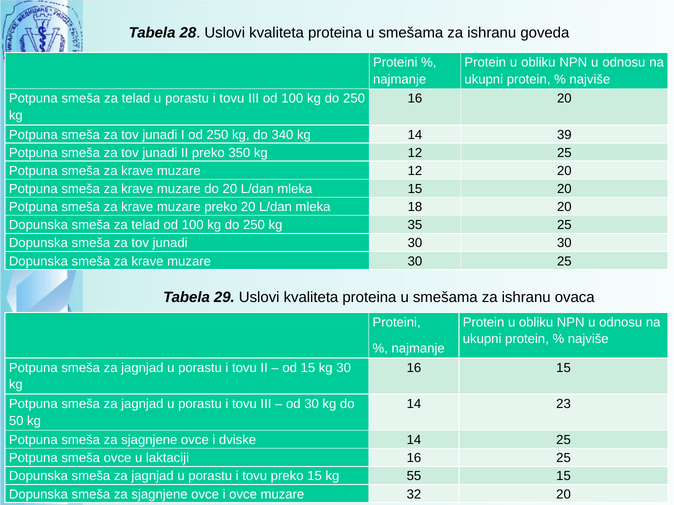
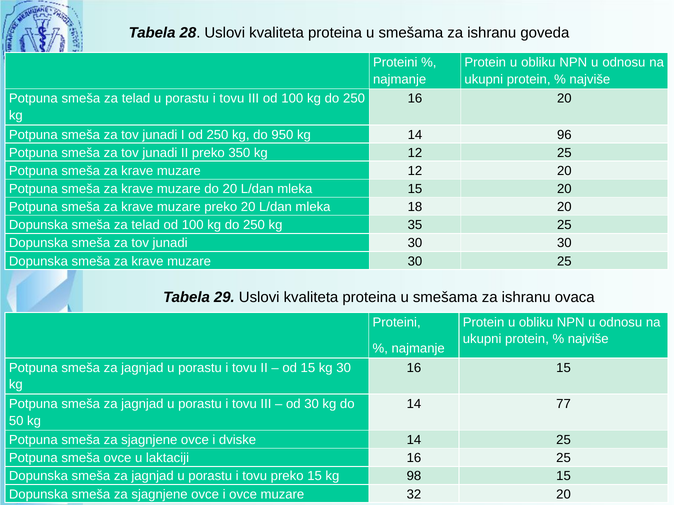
340: 340 -> 950
39: 39 -> 96
23: 23 -> 77
55: 55 -> 98
